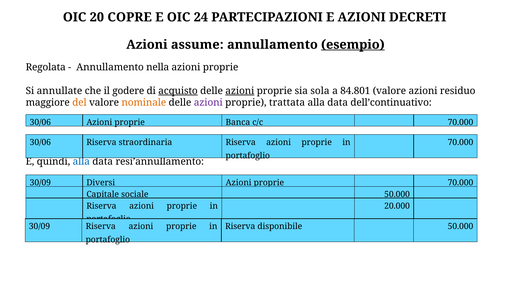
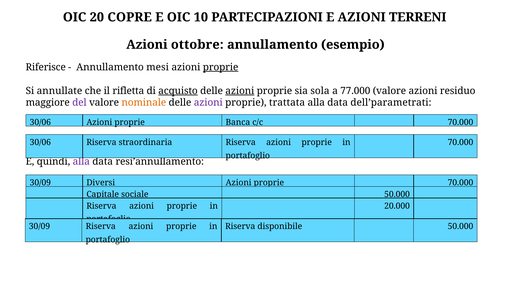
24: 24 -> 10
DECRETI: DECRETI -> TERRENI
assume: assume -> ottobre
esempio underline: present -> none
Regolata: Regolata -> Riferisce
nella: nella -> mesi
proprie at (221, 67) underline: none -> present
godere: godere -> rifletta
84.801: 84.801 -> 77.000
del colour: orange -> purple
dell’continuativo: dell’continuativo -> dell’parametrati
alla at (81, 162) colour: blue -> purple
